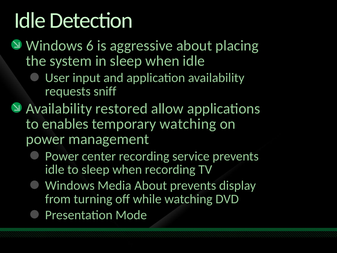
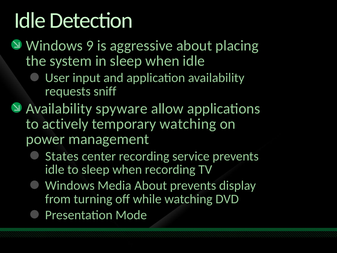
6: 6 -> 9
restored: restored -> spyware
enables: enables -> actively
Power at (62, 156): Power -> States
